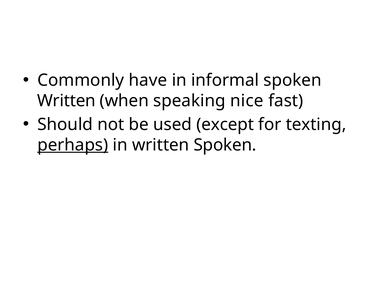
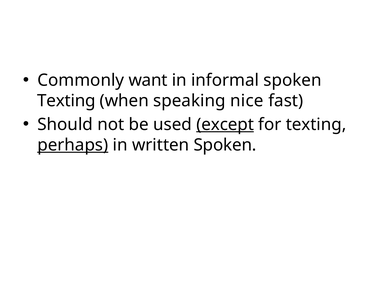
have: have -> want
Written at (66, 101): Written -> Texting
except underline: none -> present
